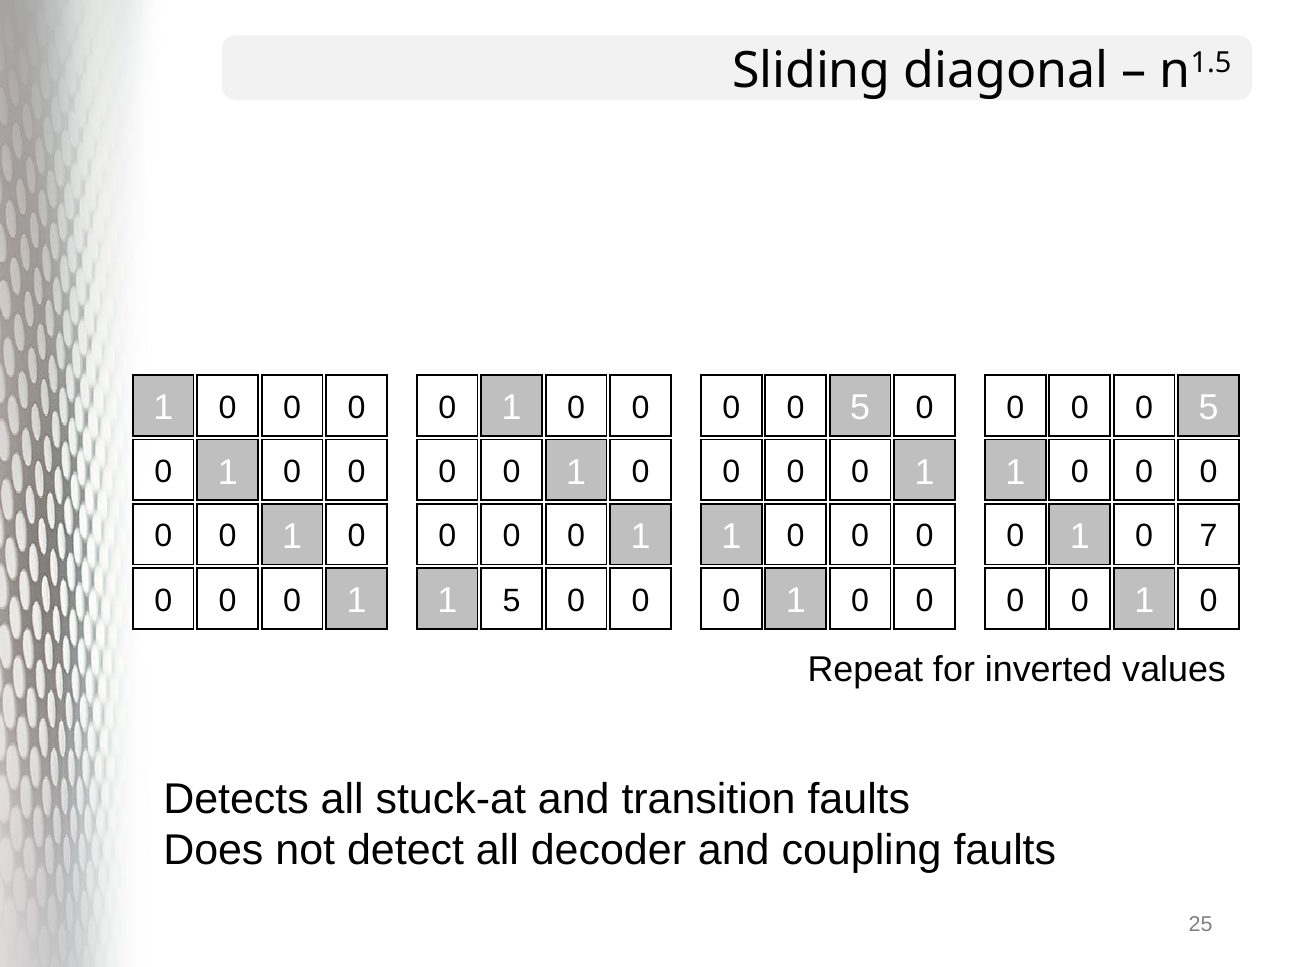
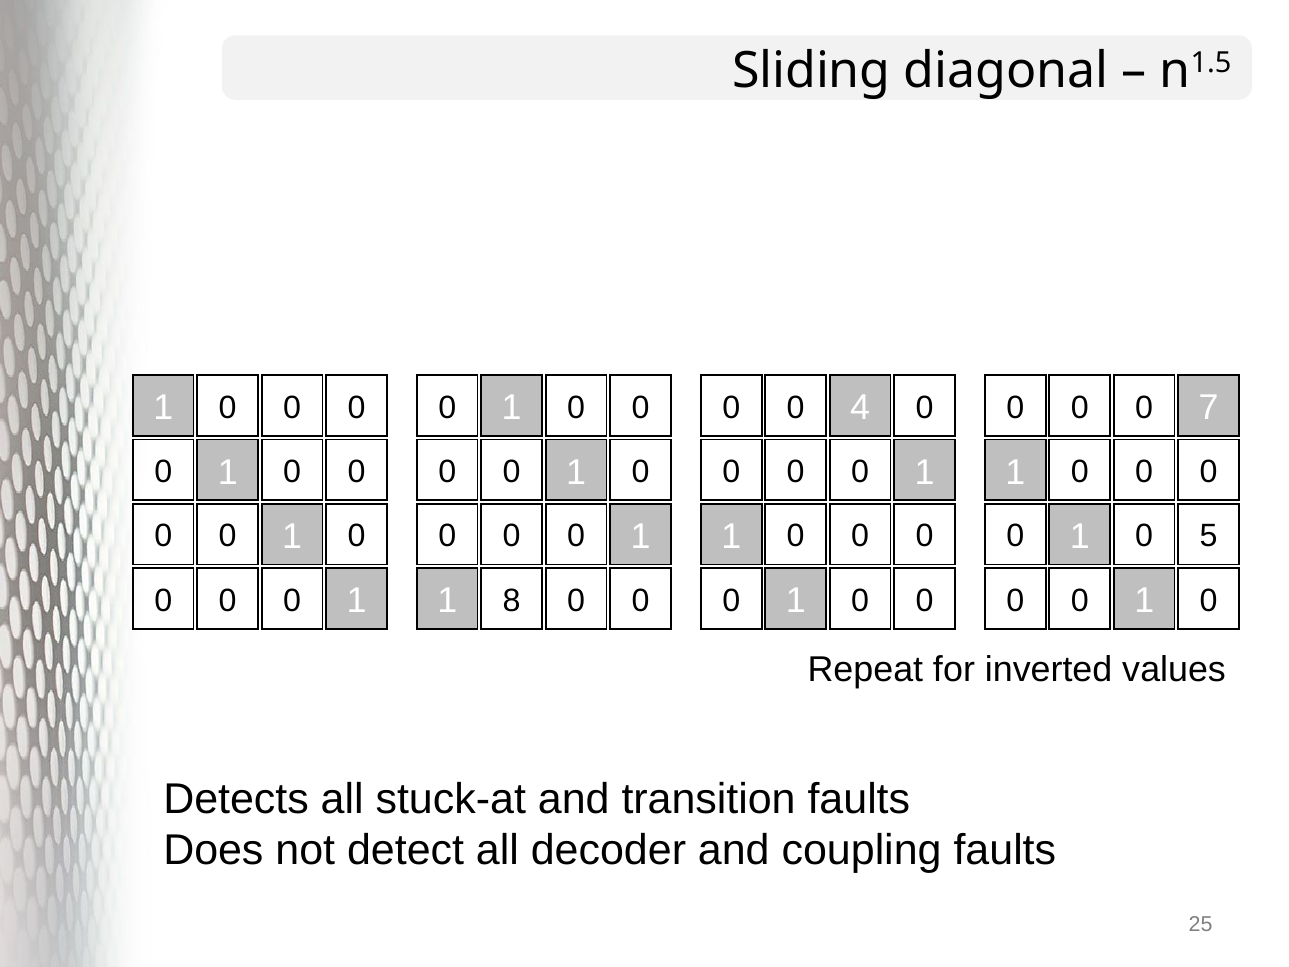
5 at (860, 408): 5 -> 4
5 at (1209, 408): 5 -> 7
7: 7 -> 5
1 5: 5 -> 8
